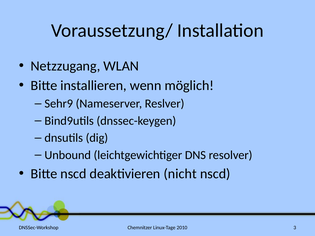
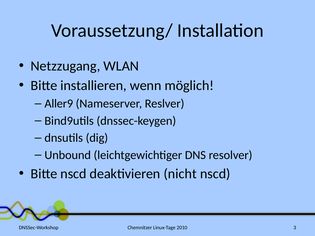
Sehr9: Sehr9 -> Aller9
